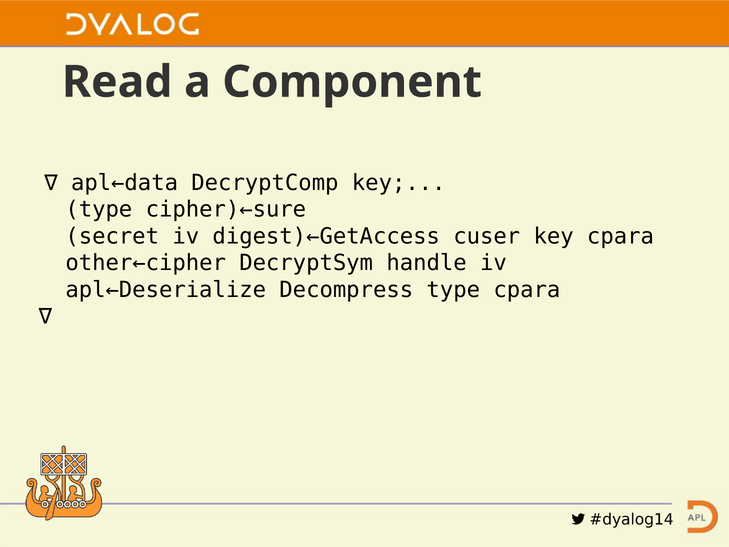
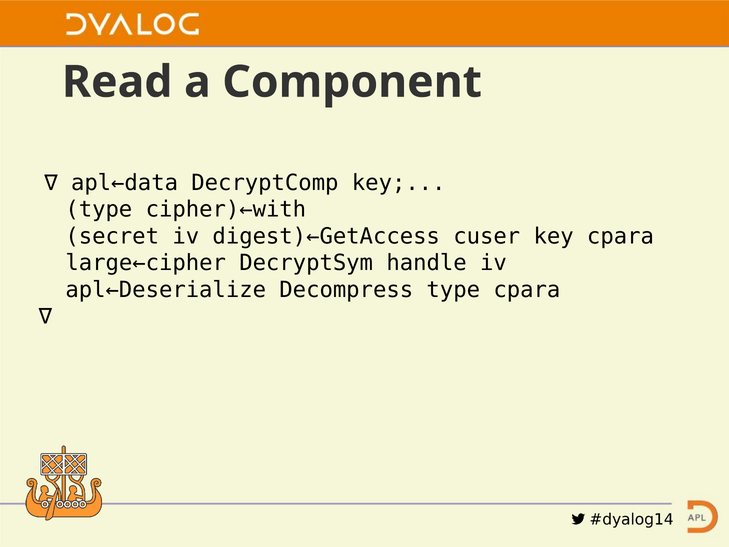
cipher)←sure: cipher)←sure -> cipher)←with
other←cipher: other←cipher -> large←cipher
